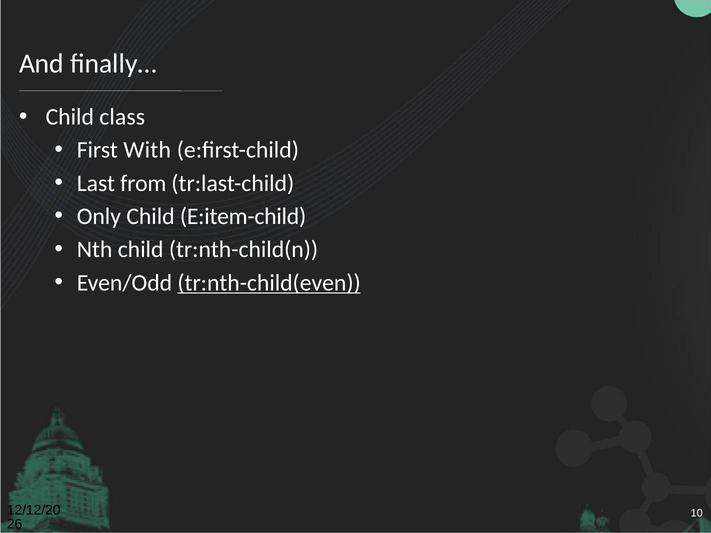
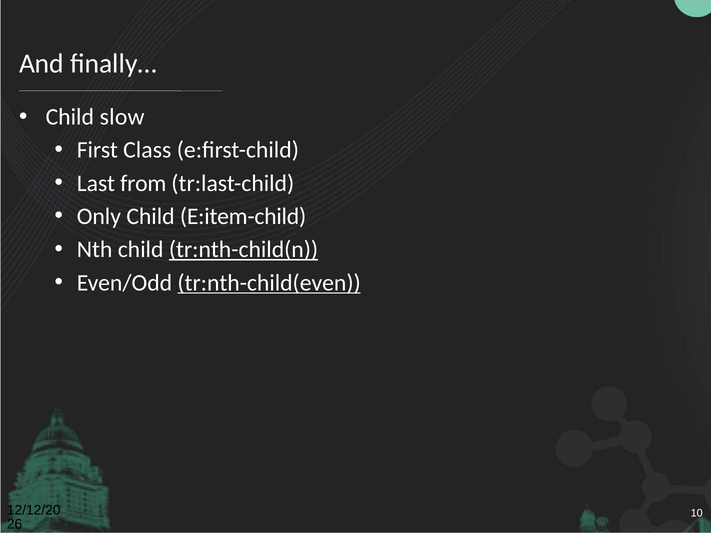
class: class -> slow
With: With -> Class
tr:nth-child(n underline: none -> present
